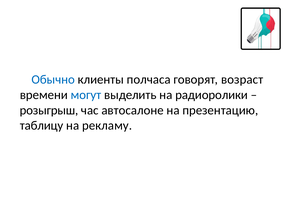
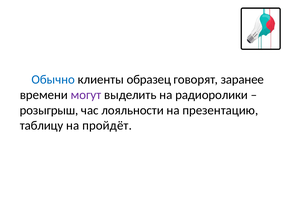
полчаса: полчаса -> образец
возраст: возраст -> заранее
могут colour: blue -> purple
автосалоне: автосалоне -> лояльности
рекламу: рекламу -> пройдёт
